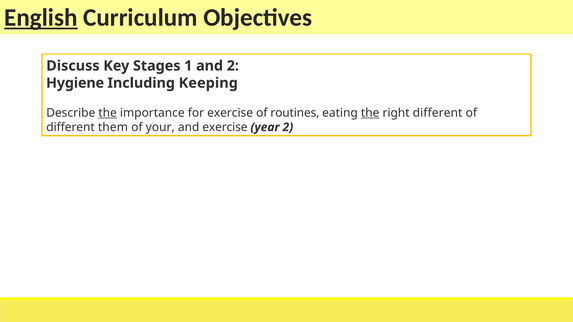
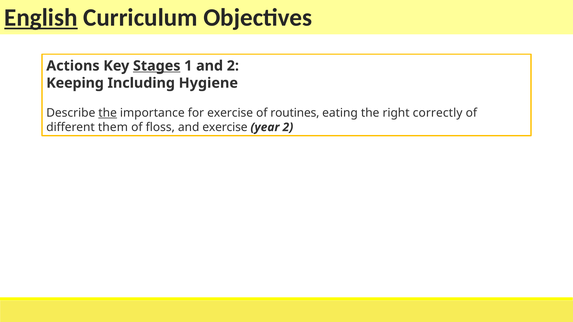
Discuss: Discuss -> Actions
Stages underline: none -> present
Hygiene: Hygiene -> Keeping
Keeping: Keeping -> Hygiene
the at (370, 113) underline: present -> none
right different: different -> correctly
your: your -> floss
